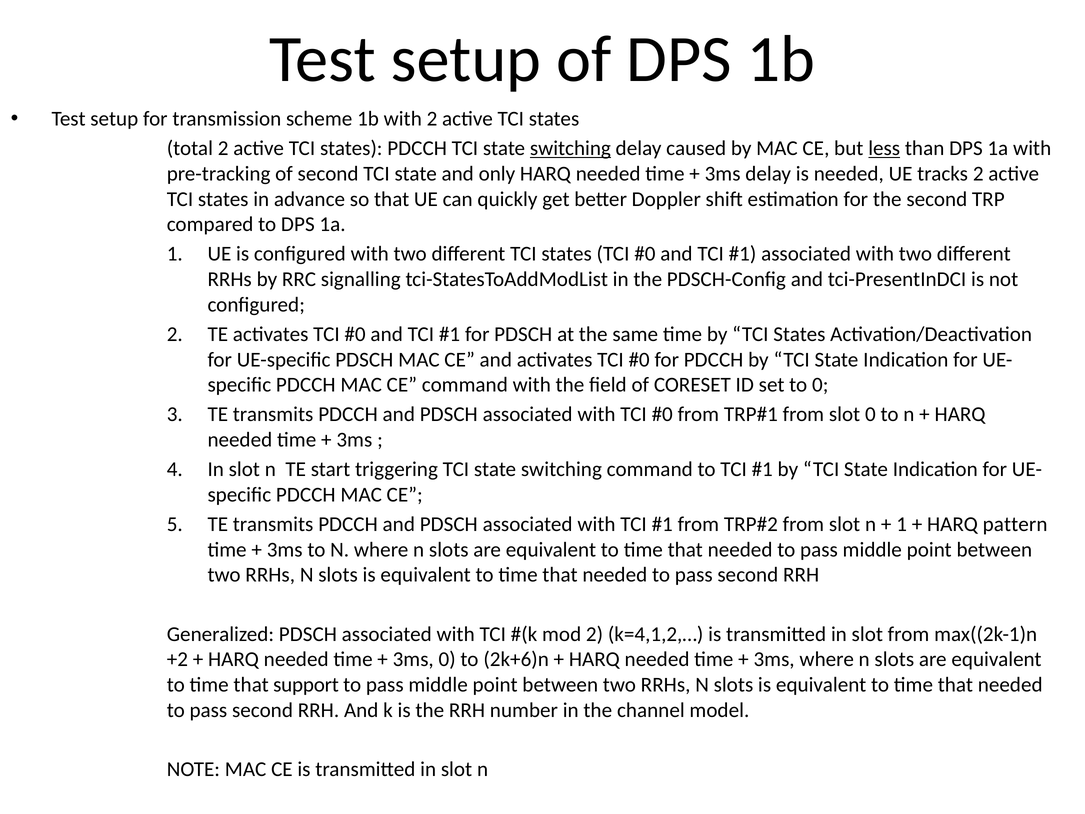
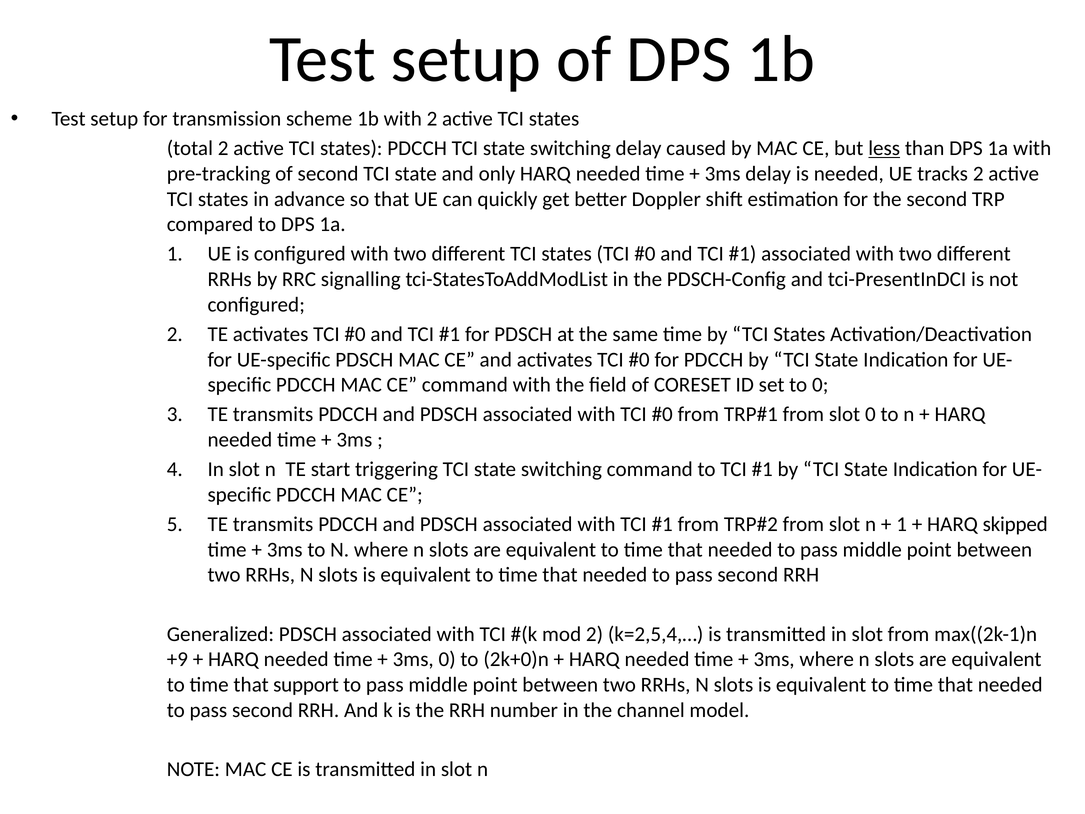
switching at (570, 148) underline: present -> none
pattern: pattern -> skipped
k=4,1,2,…: k=4,1,2,… -> k=2,5,4,…
+2: +2 -> +9
2k+6)n: 2k+6)n -> 2k+0)n
